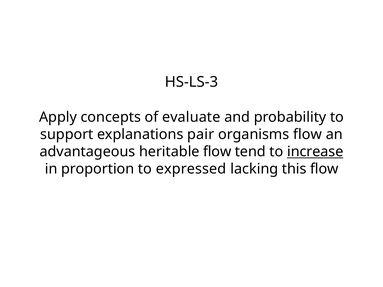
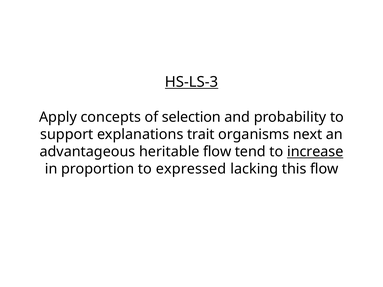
HS-LS-3 underline: none -> present
evaluate: evaluate -> selection
pair: pair -> trait
organisms flow: flow -> next
